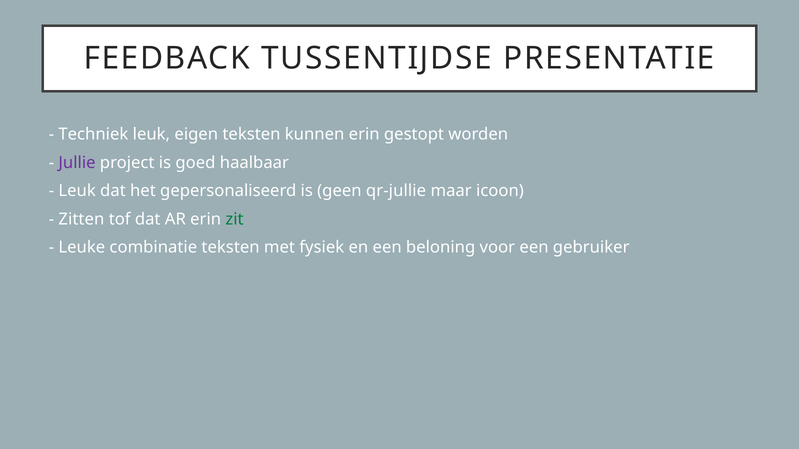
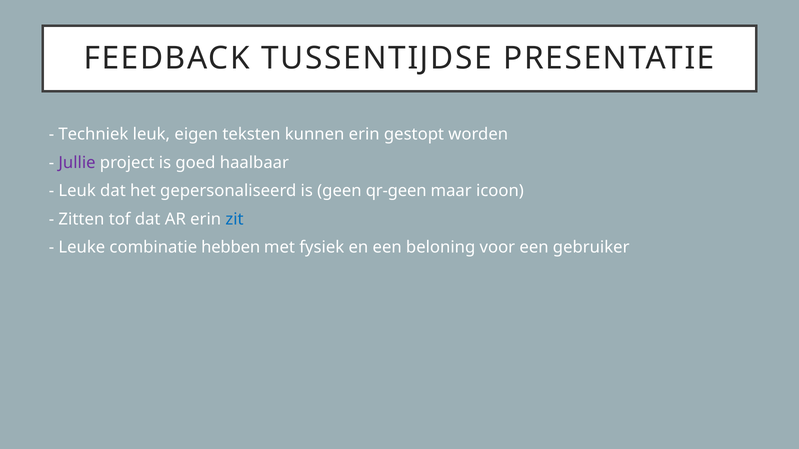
qr-jullie: qr-jullie -> qr-geen
zit colour: green -> blue
combinatie teksten: teksten -> hebben
